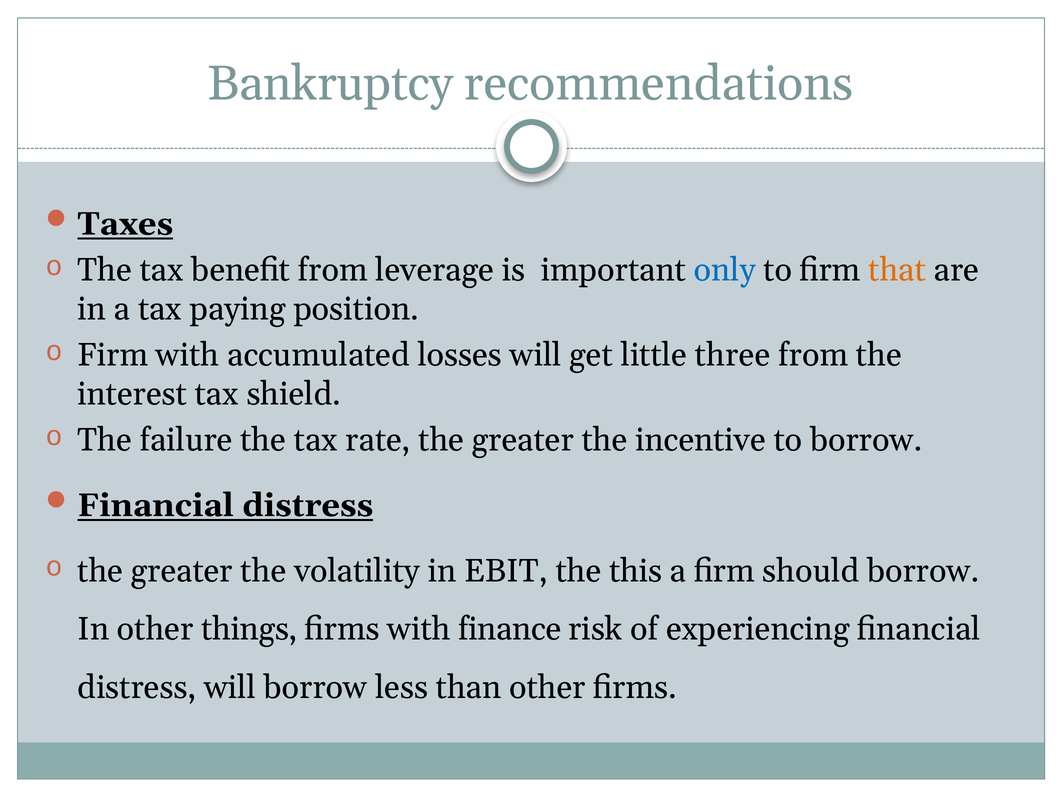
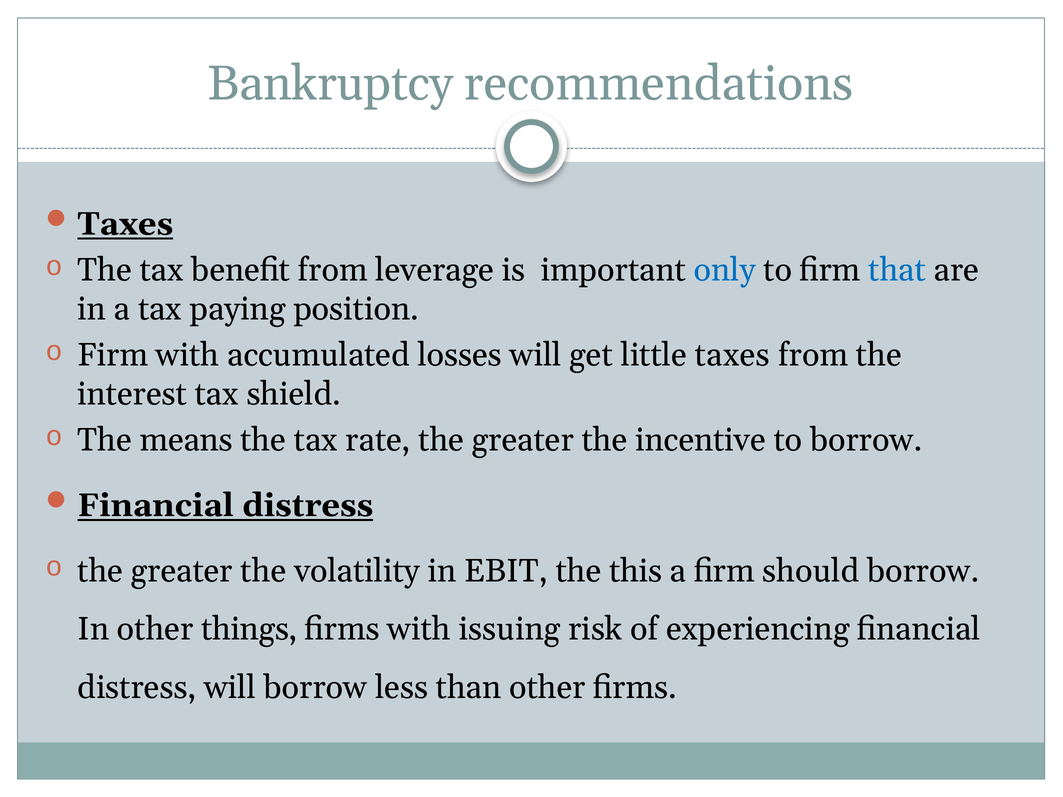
that colour: orange -> blue
little three: three -> taxes
failure: failure -> means
finance: finance -> issuing
